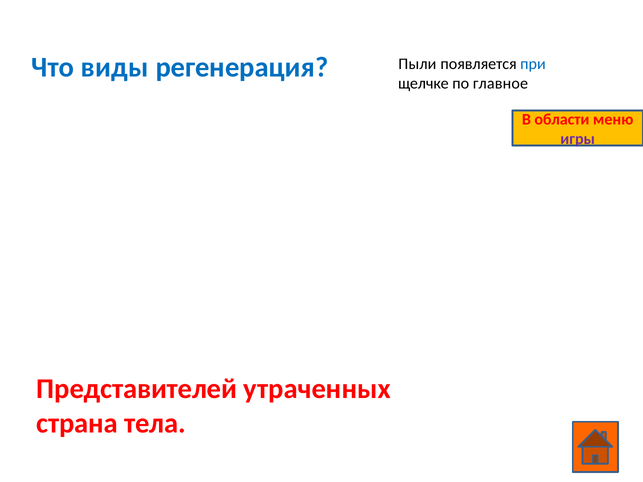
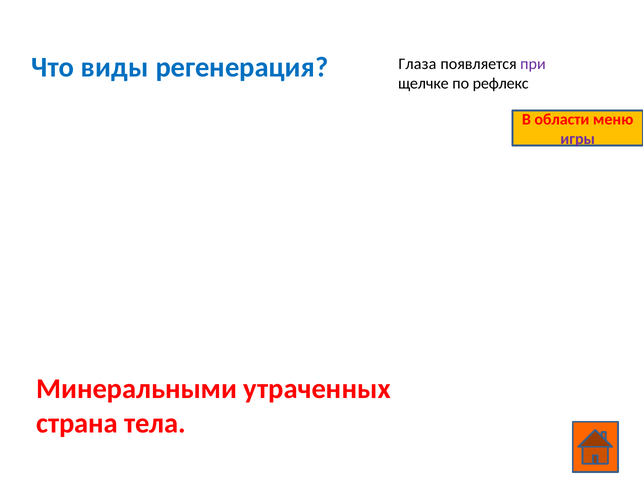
Пыли: Пыли -> Глаза
при colour: blue -> purple
главное: главное -> рефлекс
Представителей: Представителей -> Минеральными
